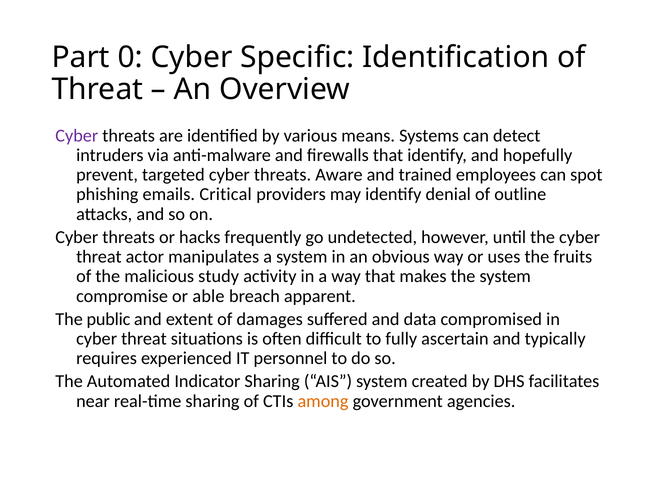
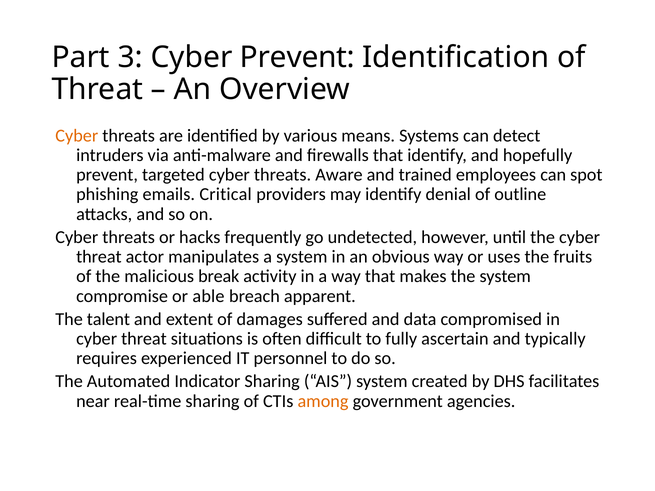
0: 0 -> 3
Cyber Specific: Specific -> Prevent
Cyber at (77, 136) colour: purple -> orange
study: study -> break
public: public -> talent
